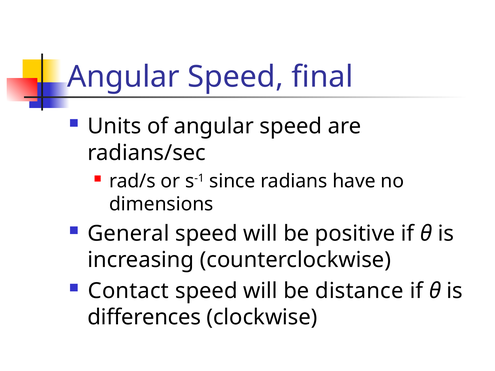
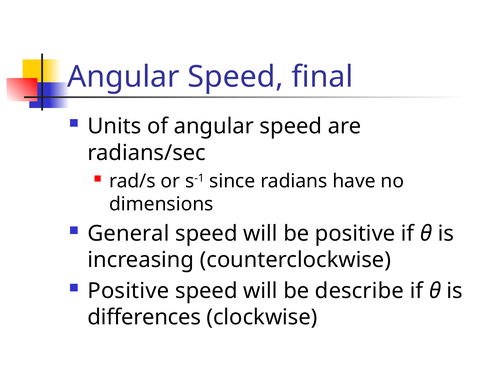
Contact at (128, 291): Contact -> Positive
distance: distance -> describe
